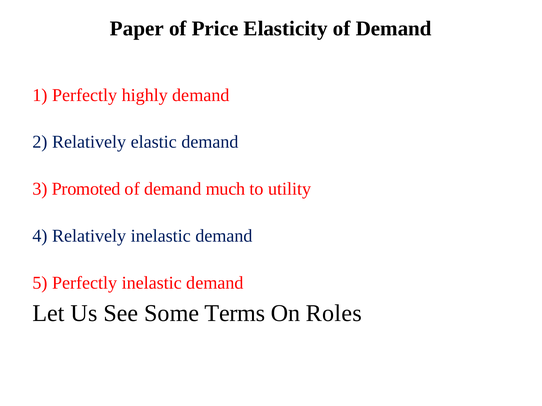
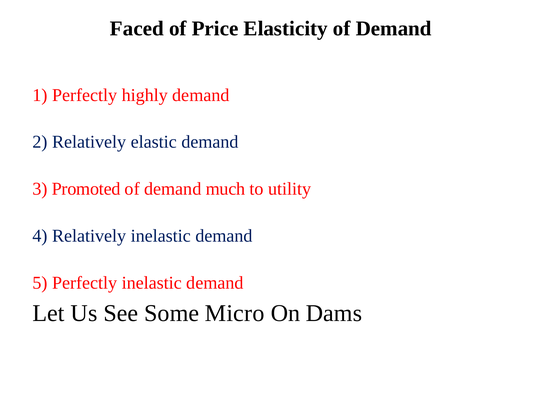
Paper: Paper -> Faced
Terms: Terms -> Micro
Roles: Roles -> Dams
